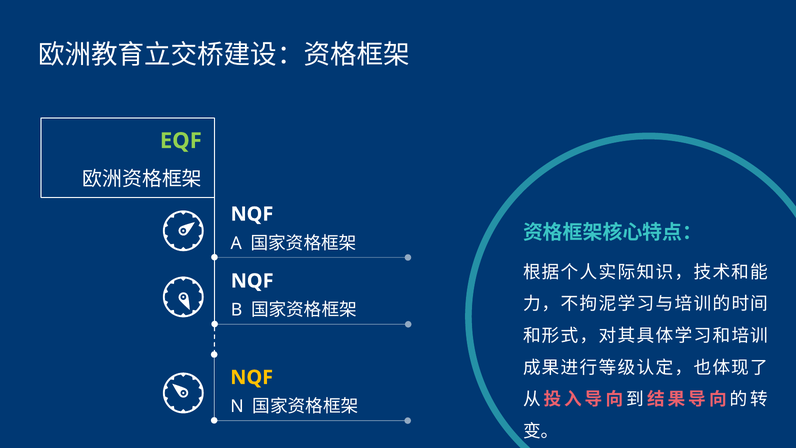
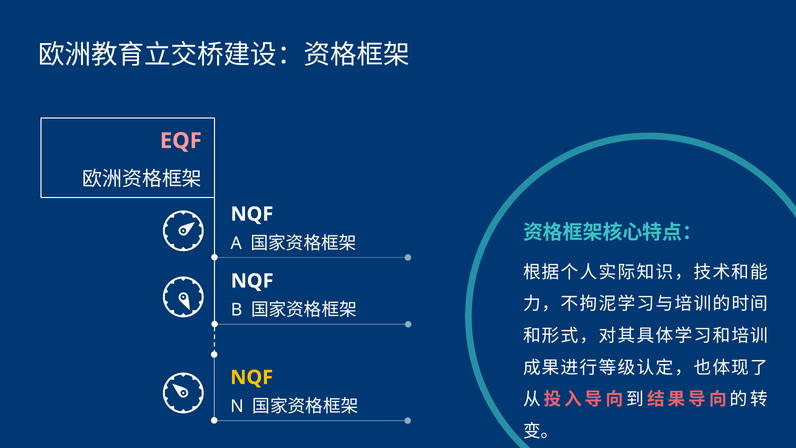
EQF colour: light green -> pink
